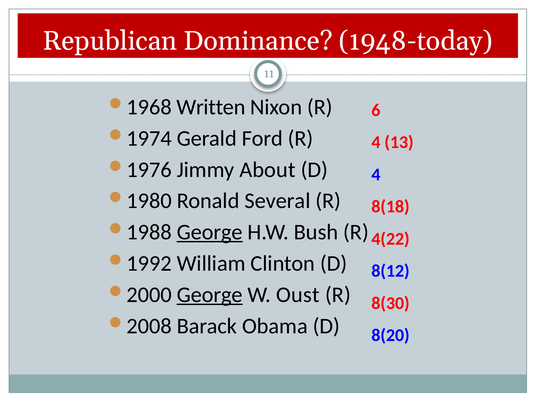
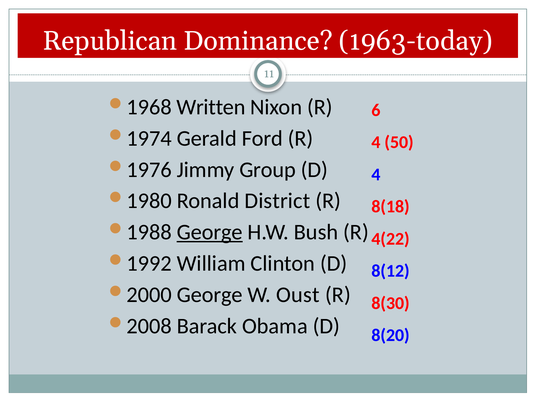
1948-today: 1948-today -> 1963-today
13: 13 -> 50
About: About -> Group
Several: Several -> District
George at (210, 295) underline: present -> none
